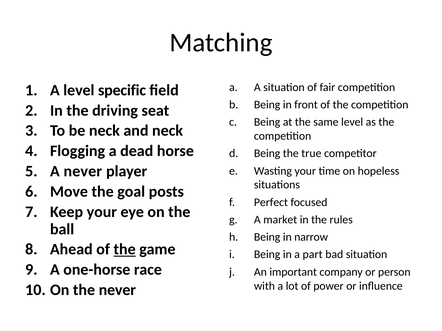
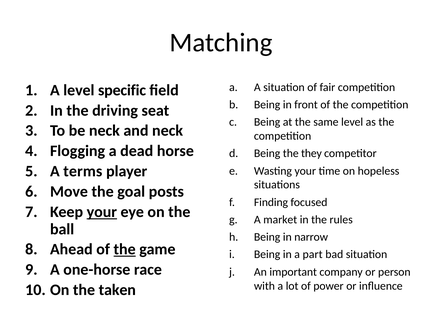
true: true -> they
A never: never -> terms
Perfect: Perfect -> Finding
your at (102, 212) underline: none -> present
the never: never -> taken
